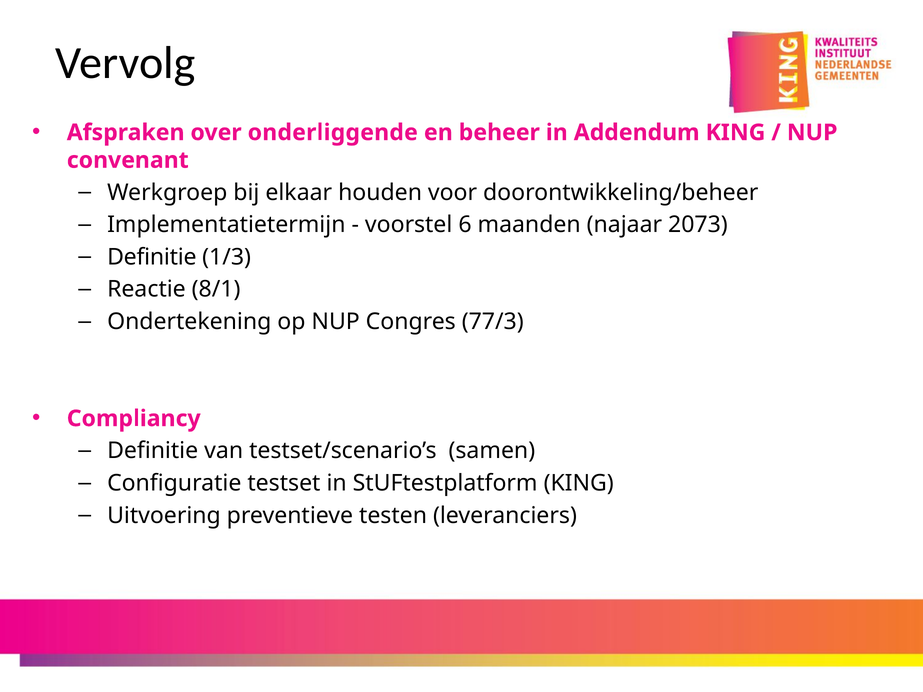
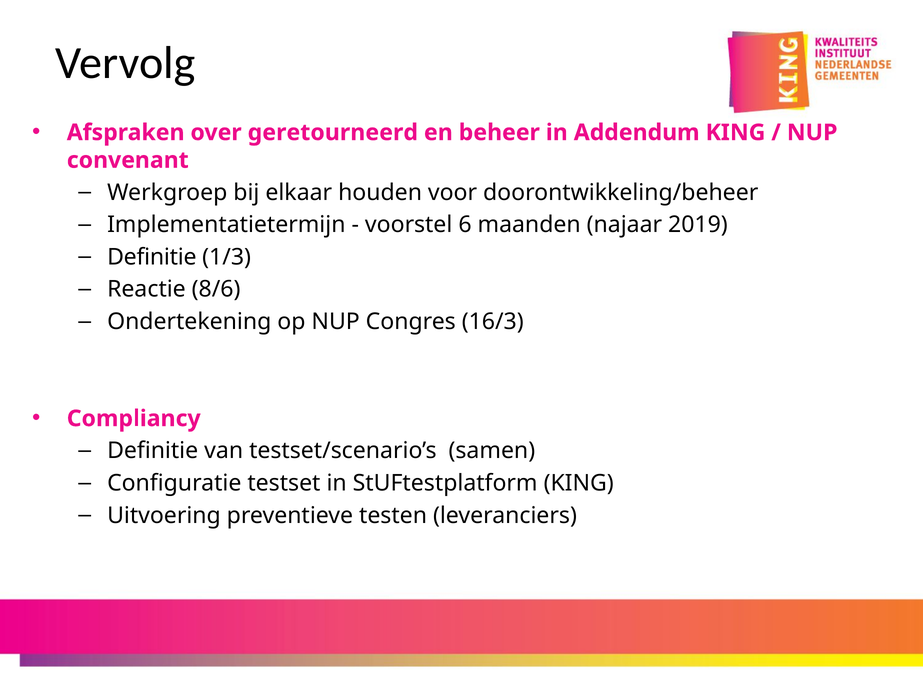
onderliggende: onderliggende -> geretourneerd
2073: 2073 -> 2019
8/1: 8/1 -> 8/6
77/3: 77/3 -> 16/3
